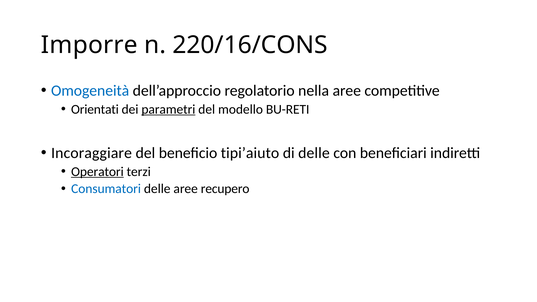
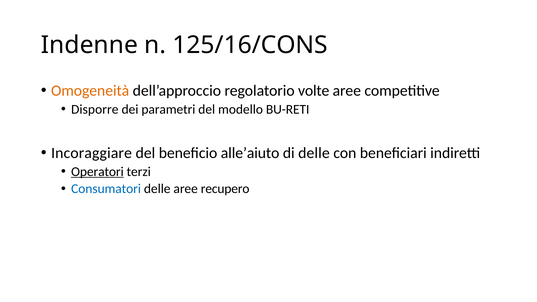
Imporre: Imporre -> Indenne
220/16/CONS: 220/16/CONS -> 125/16/CONS
Omogeneità colour: blue -> orange
nella: nella -> volte
Orientati: Orientati -> Disporre
parametri underline: present -> none
tipi’aiuto: tipi’aiuto -> alle’aiuto
